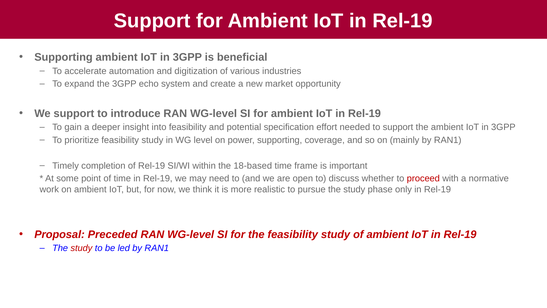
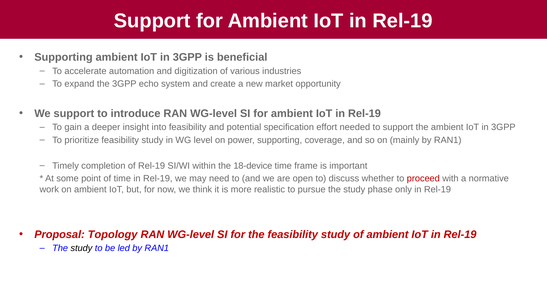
18-based: 18-based -> 18-device
Preceded: Preceded -> Topology
study at (81, 248) colour: red -> black
